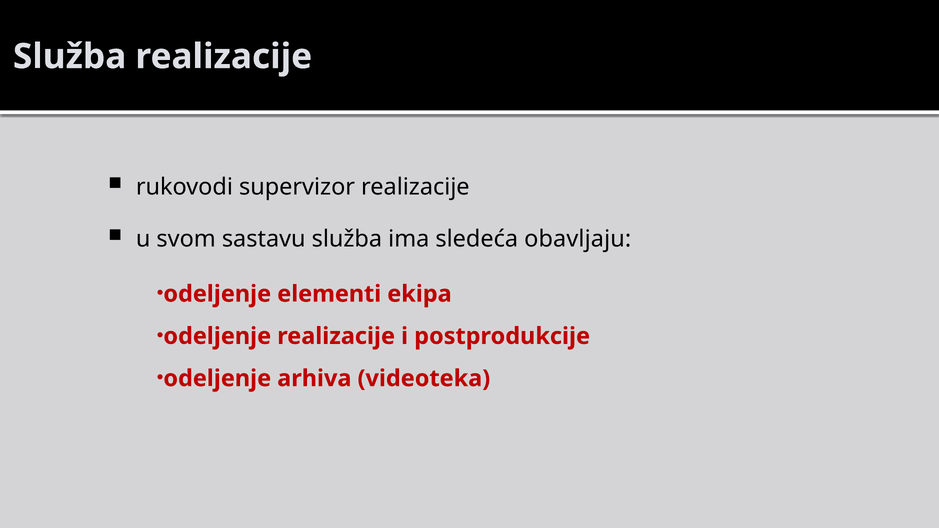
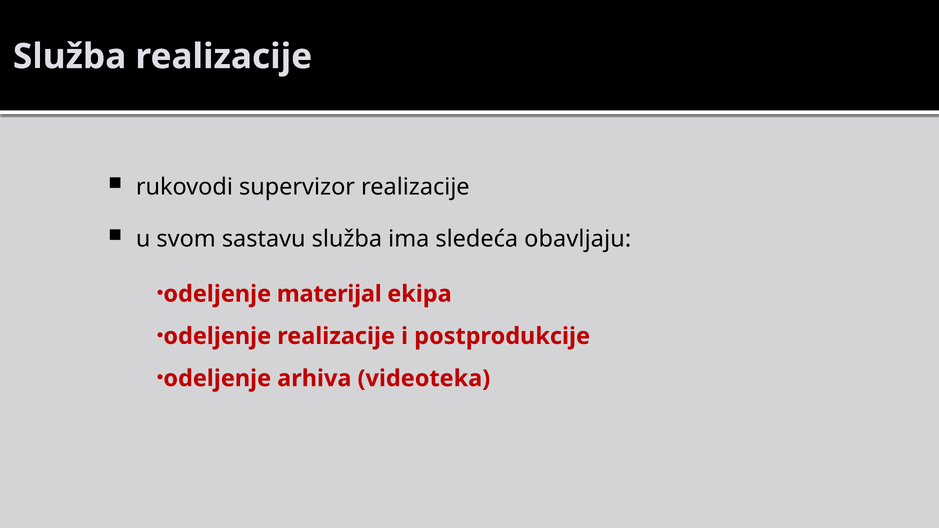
elementi: elementi -> materijal
